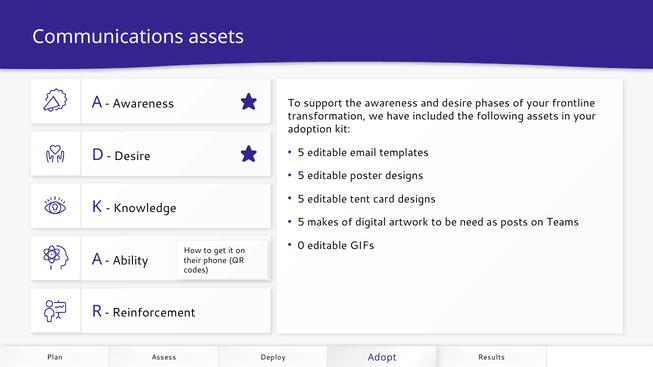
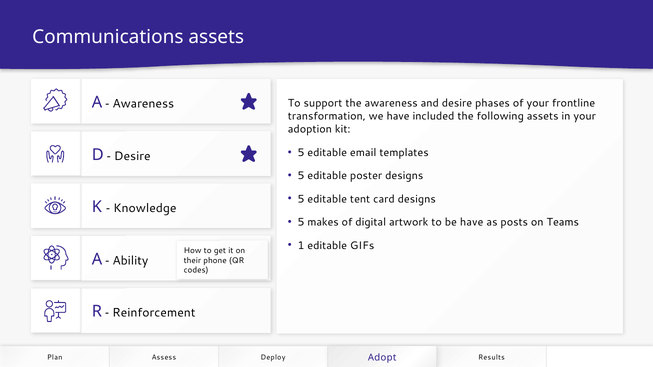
be need: need -> have
0: 0 -> 1
